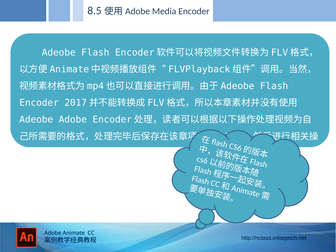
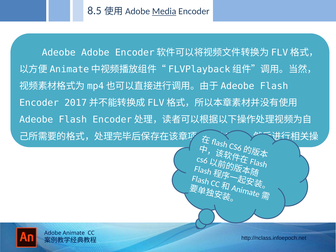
Media underline: none -> present
Adeobe Flash: Flash -> Adobe
Adeobe Adobe: Adobe -> Flash
